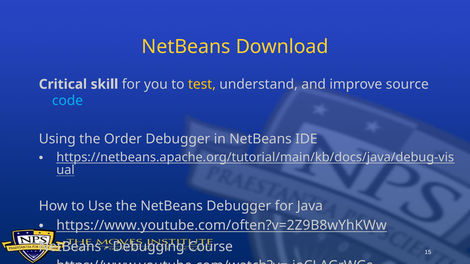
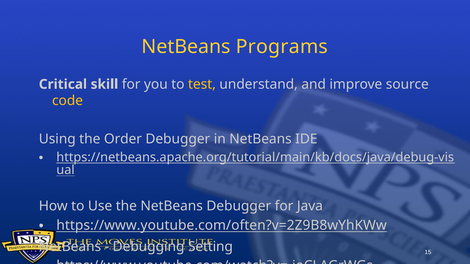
Download: Download -> Programs
code colour: light blue -> yellow
Course: Course -> Setting
